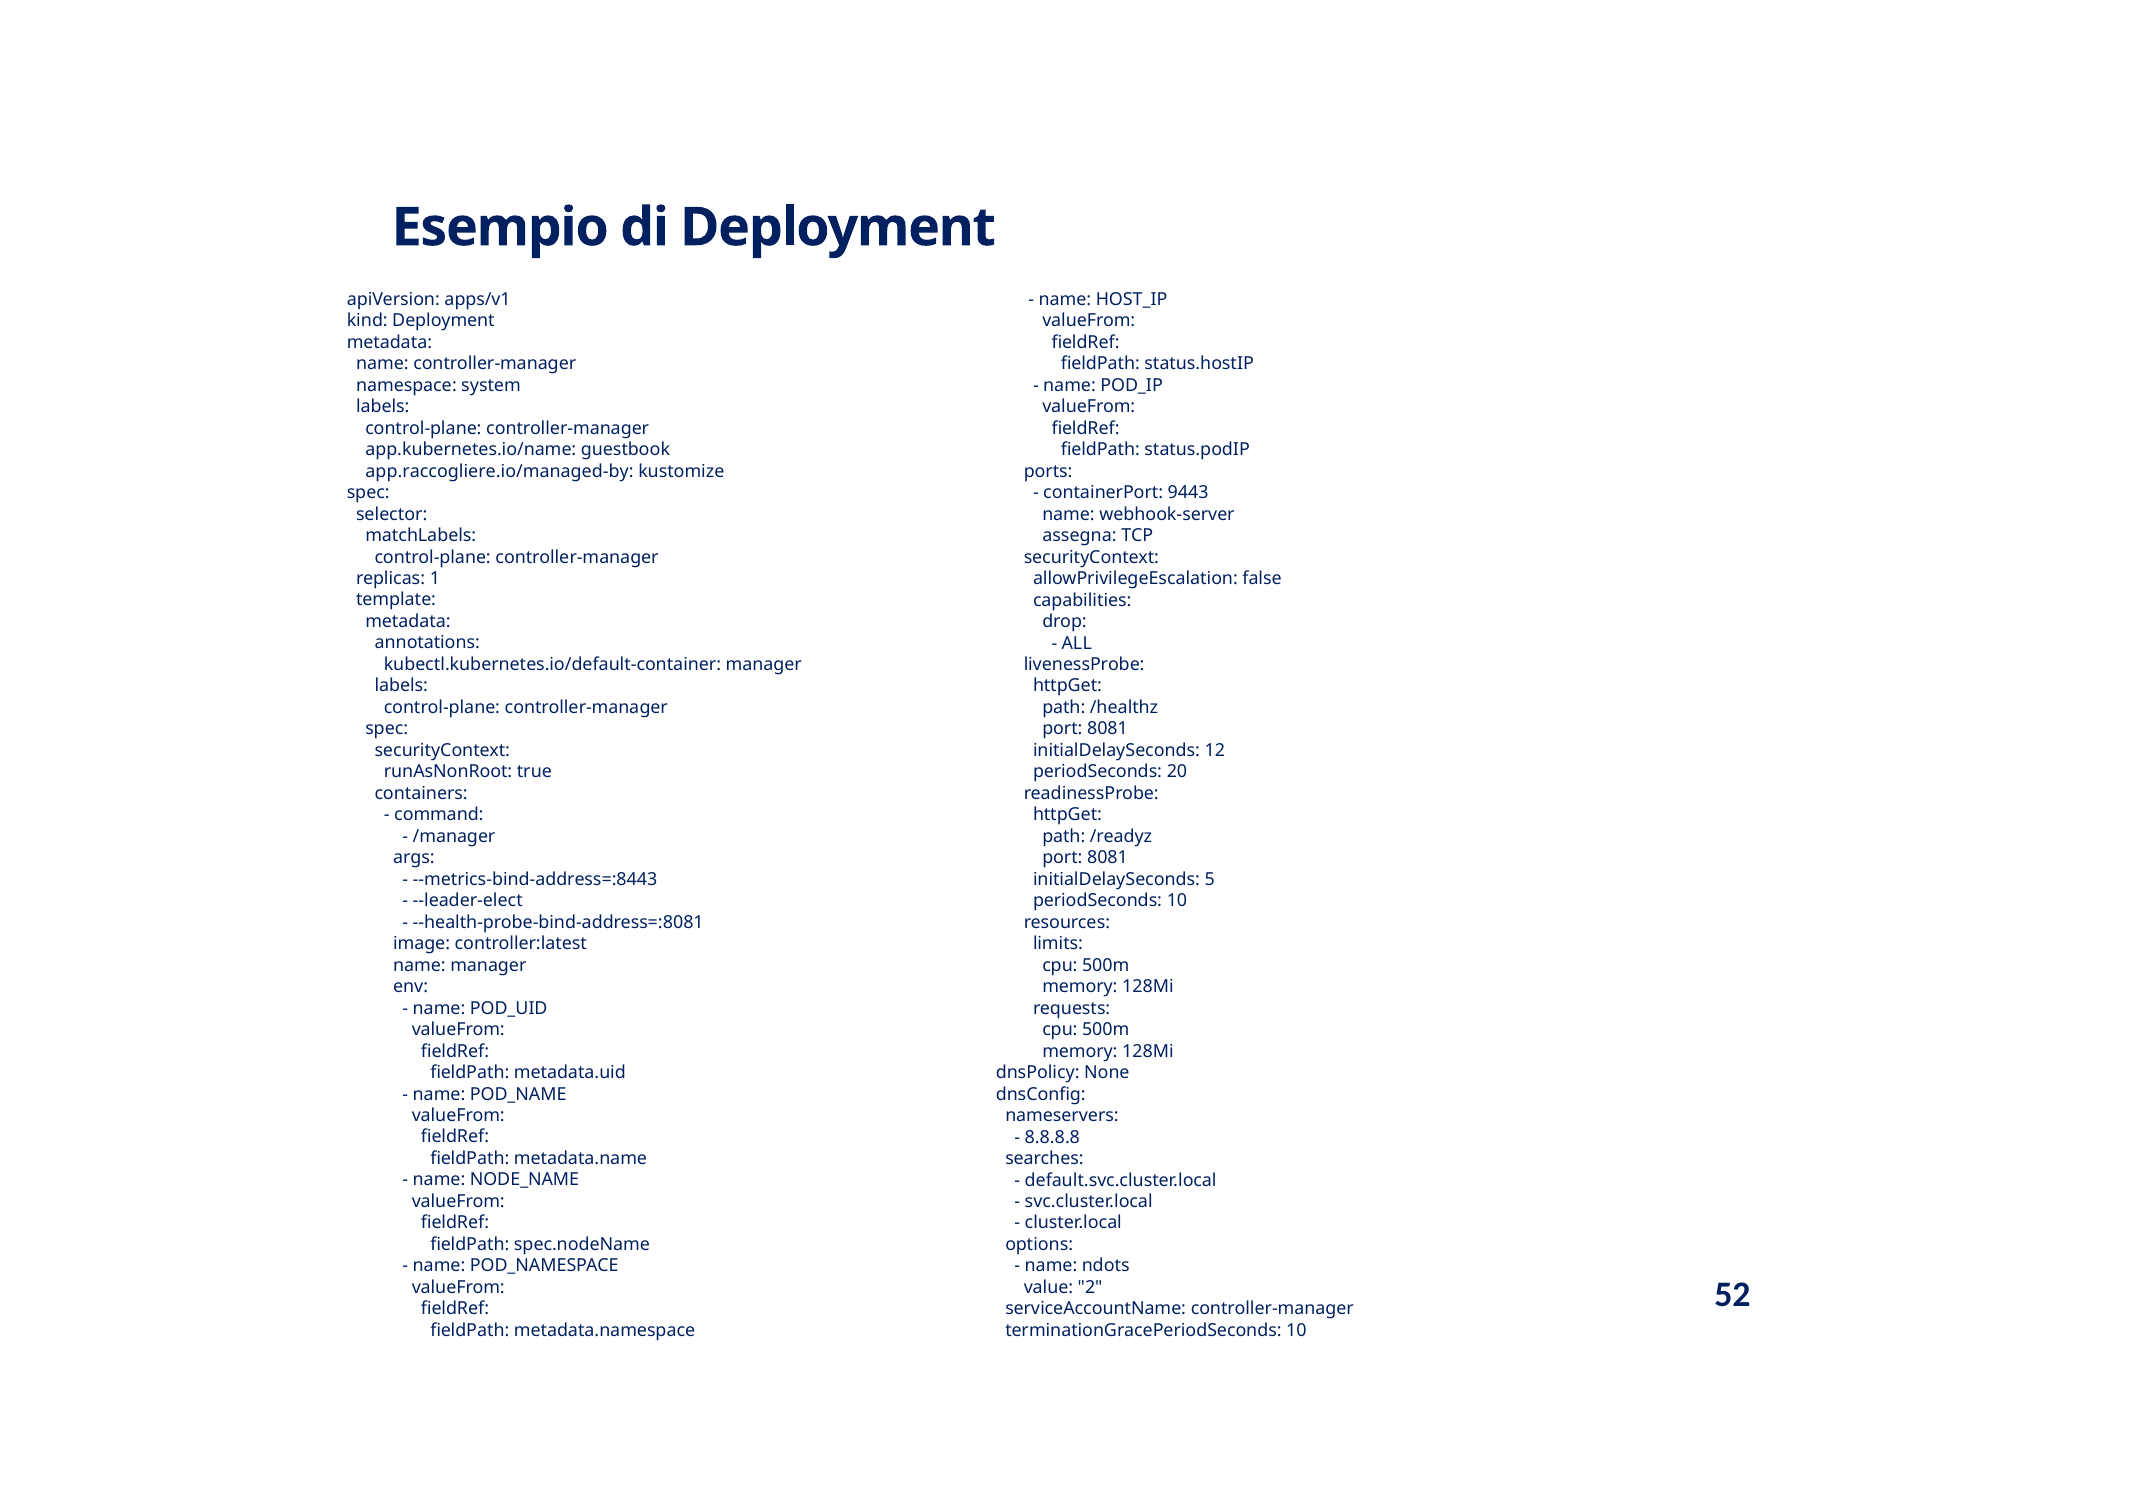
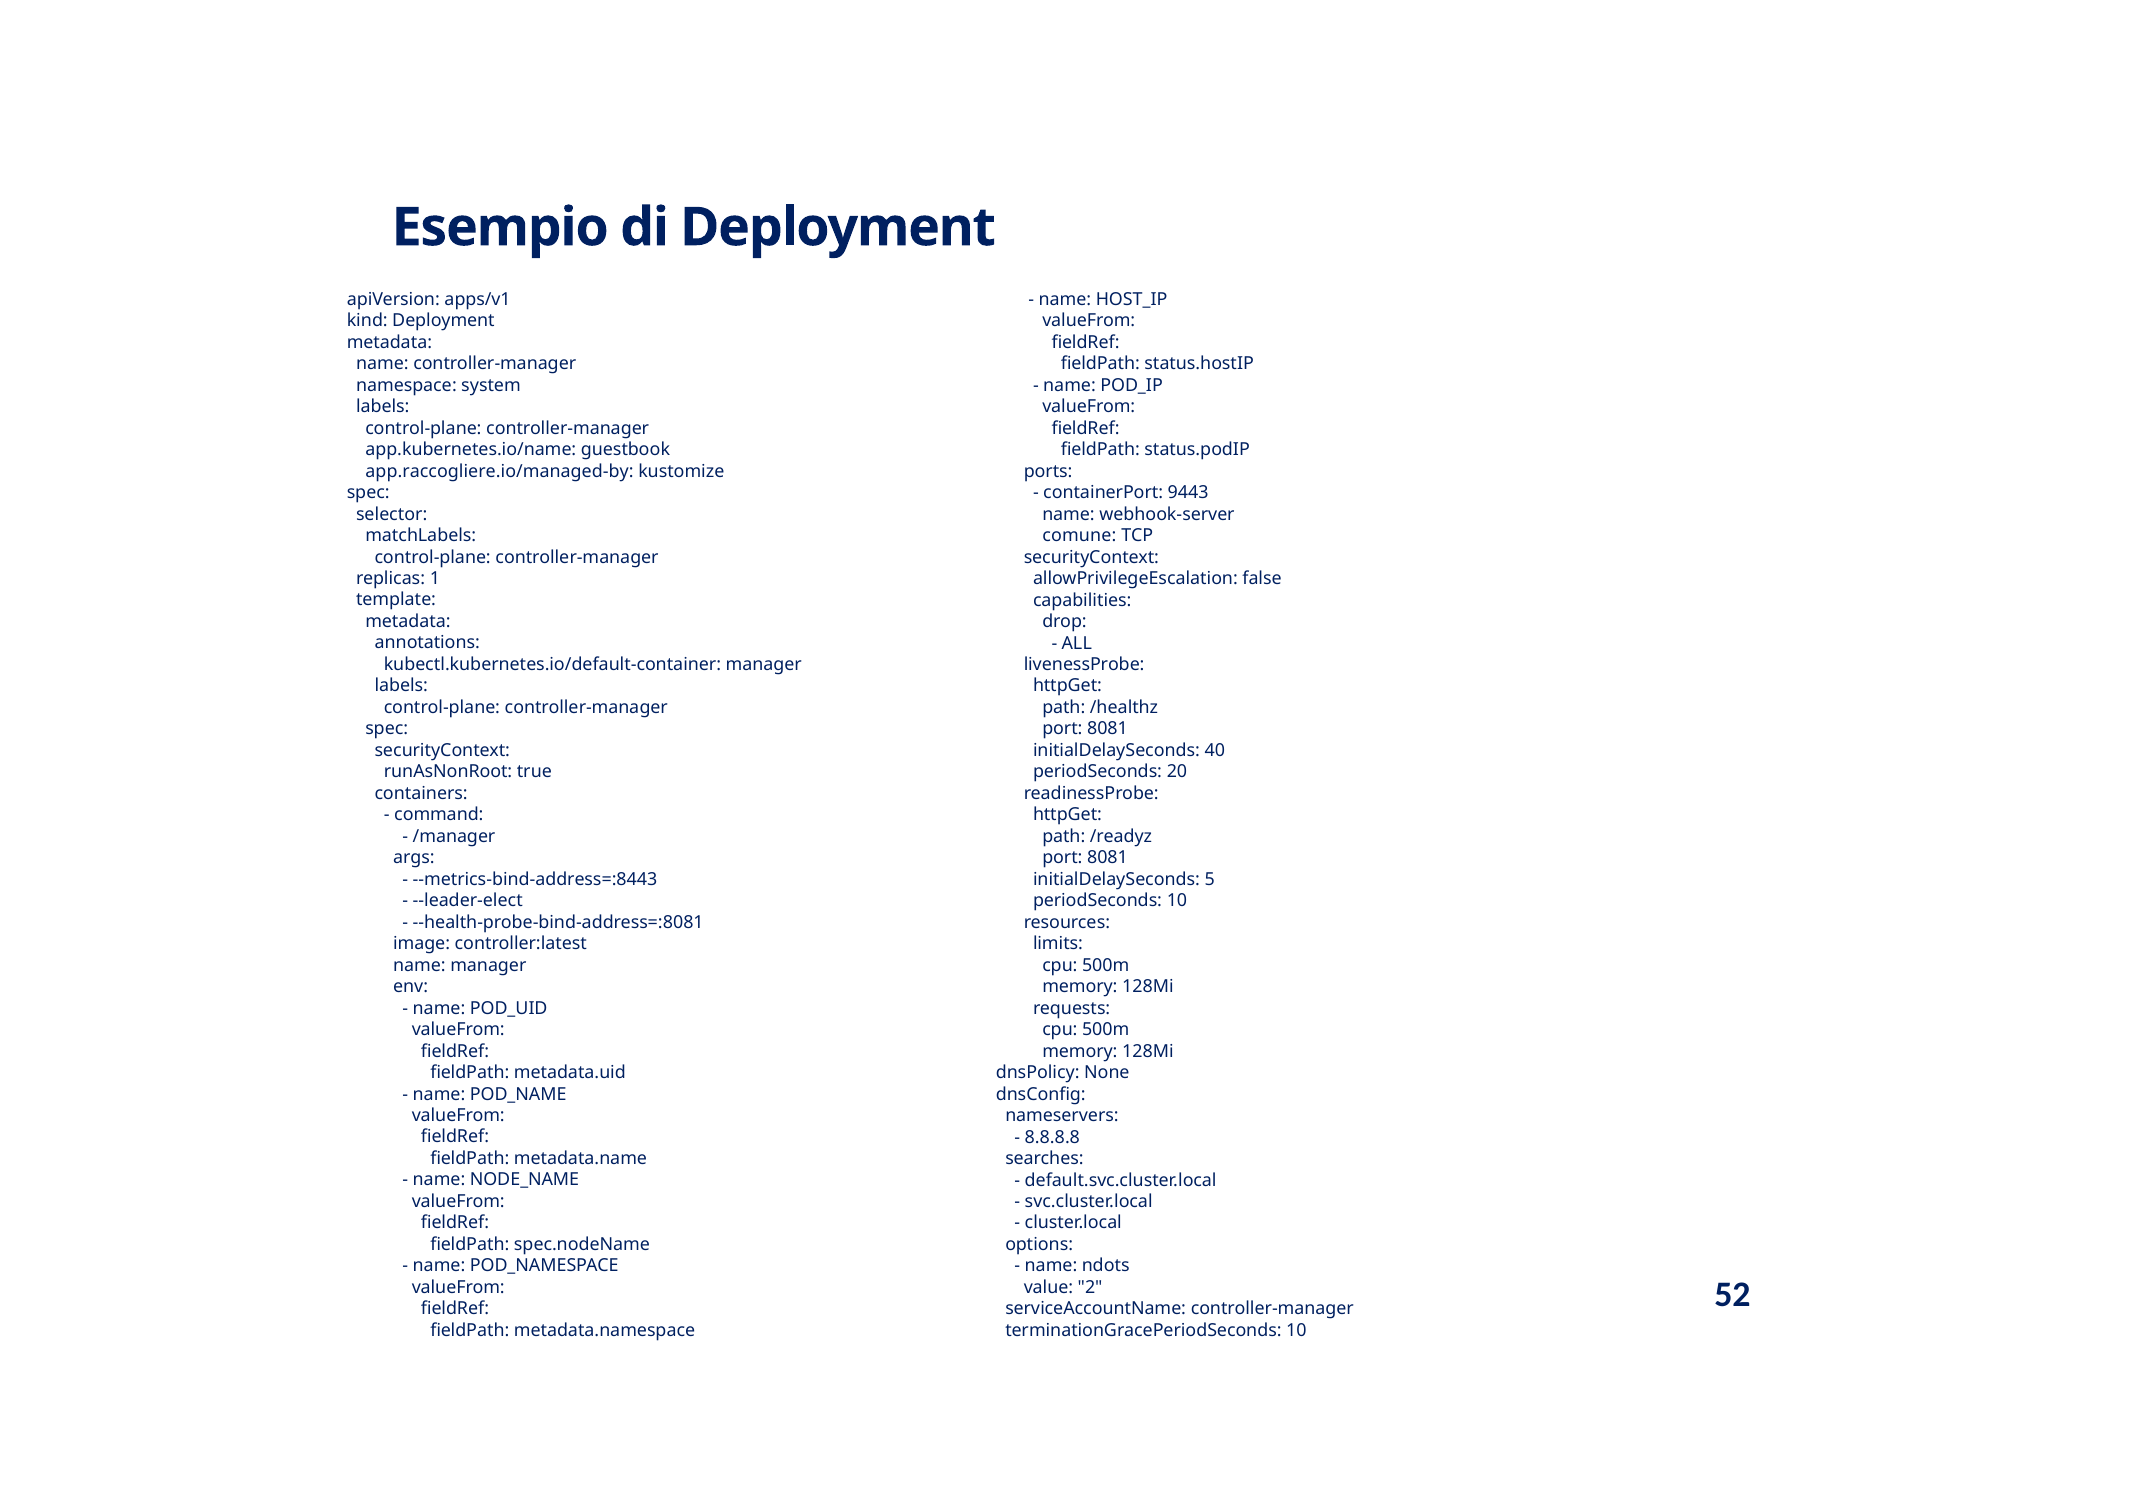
assegna: assegna -> comune
12: 12 -> 40
